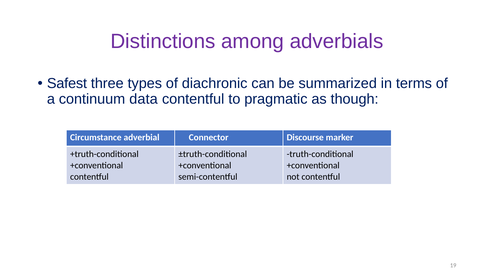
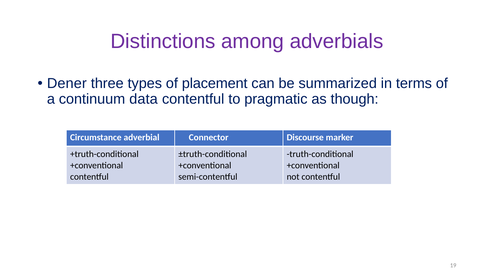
Safest: Safest -> Dener
diachronic: diachronic -> placement
